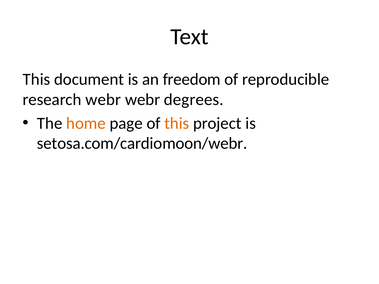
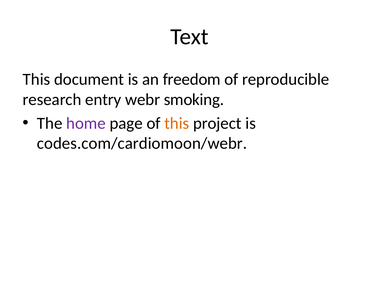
research webr: webr -> entry
degrees: degrees -> smoking
home colour: orange -> purple
setosa.com/cardiomoon/webr: setosa.com/cardiomoon/webr -> codes.com/cardiomoon/webr
